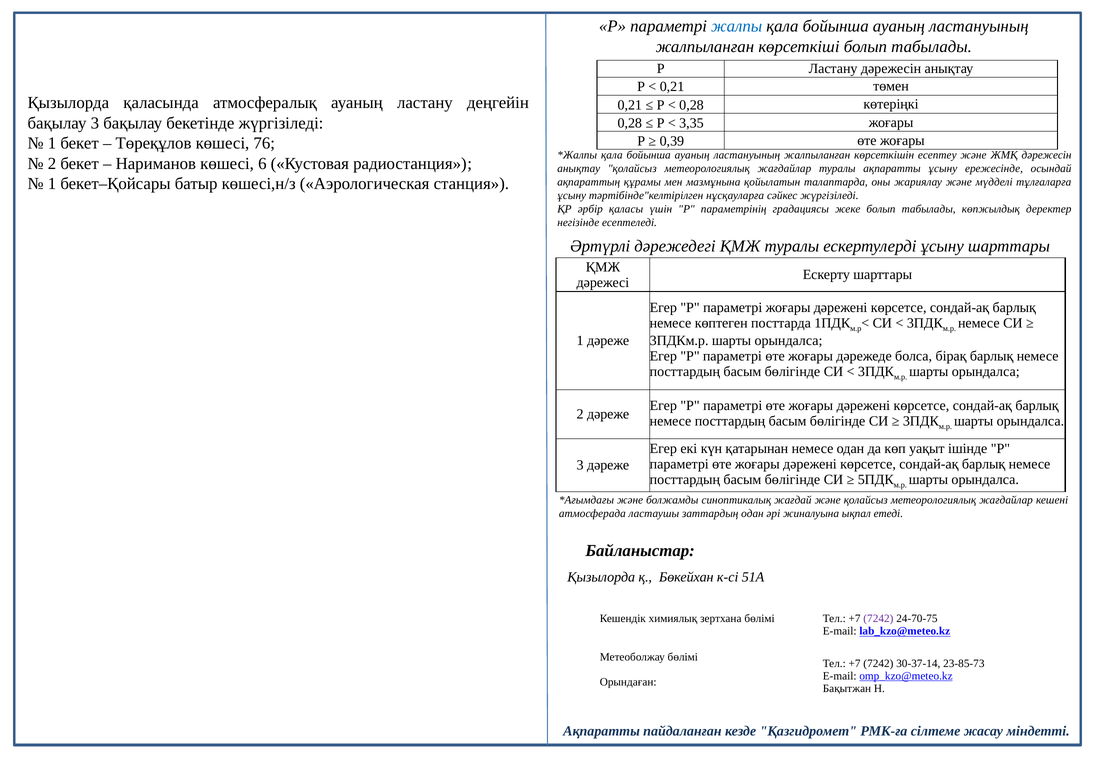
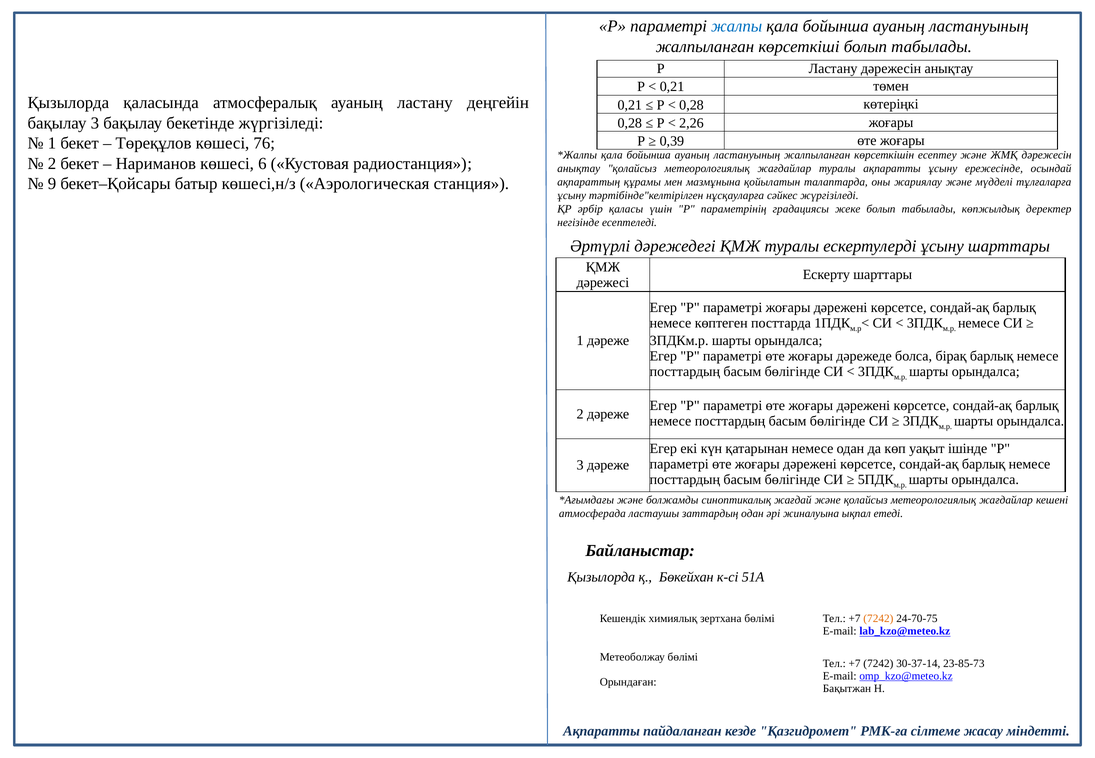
3,35: 3,35 -> 2,26
1 at (52, 184): 1 -> 9
7242 at (878, 619) colour: purple -> orange
